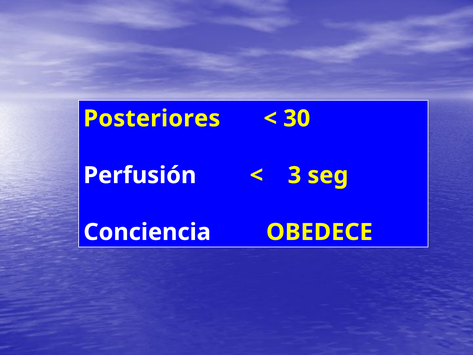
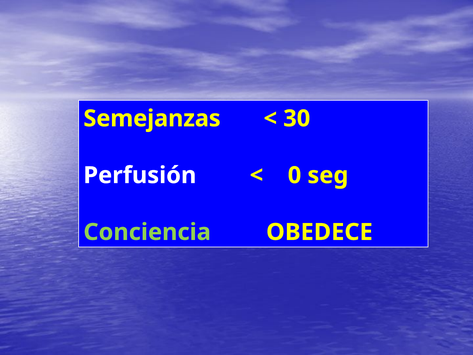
Posteriores: Posteriores -> Semejanzas
3: 3 -> 0
Conciencia colour: white -> light green
